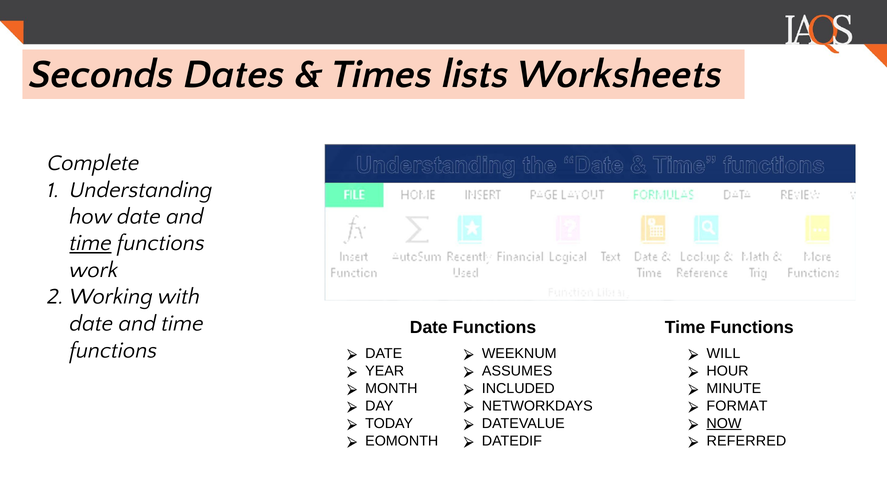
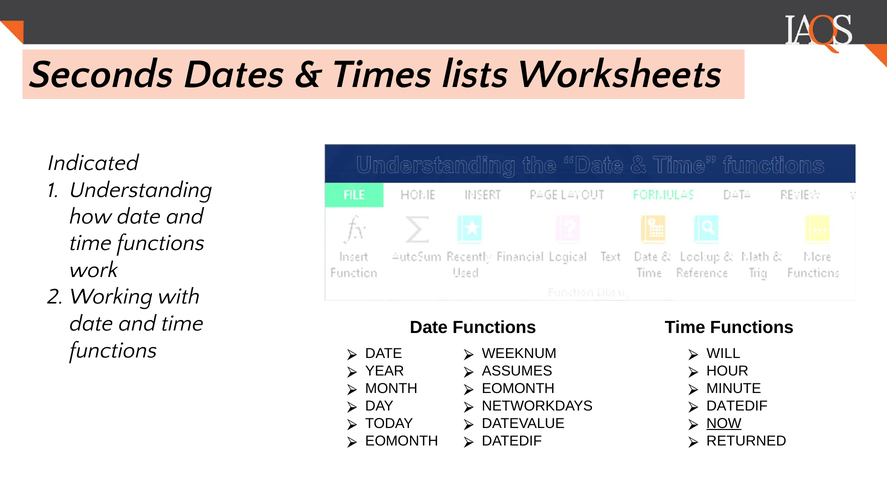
Complete: Complete -> Indicated
time at (91, 243) underline: present -> none
INCLUDED at (518, 388): INCLUDED -> EOMONTH
FORMAT at (737, 406): FORMAT -> DATEDIF
REFERRED: REFERRED -> RETURNED
